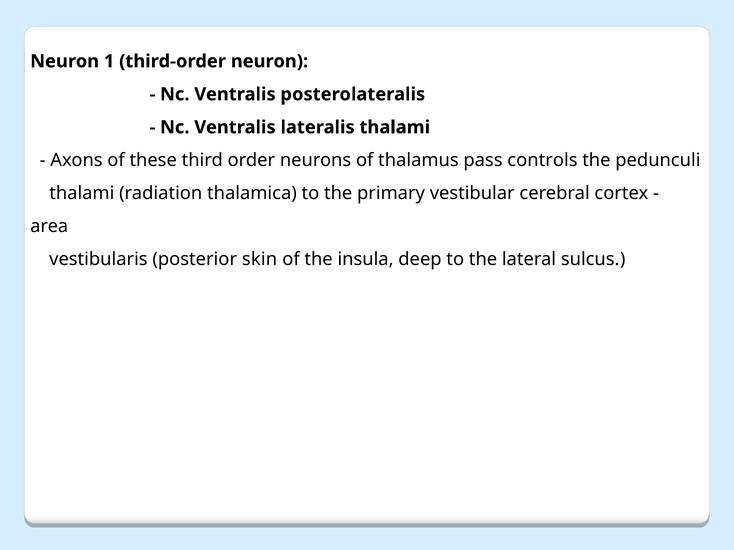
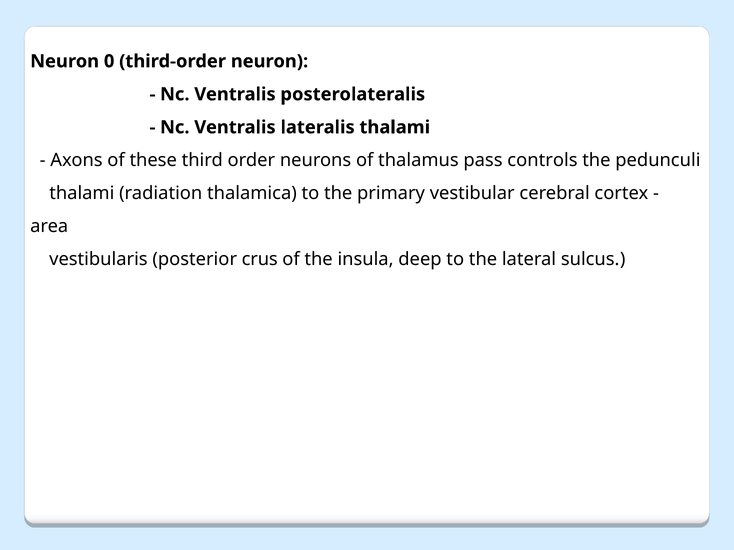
1: 1 -> 0
skin: skin -> crus
